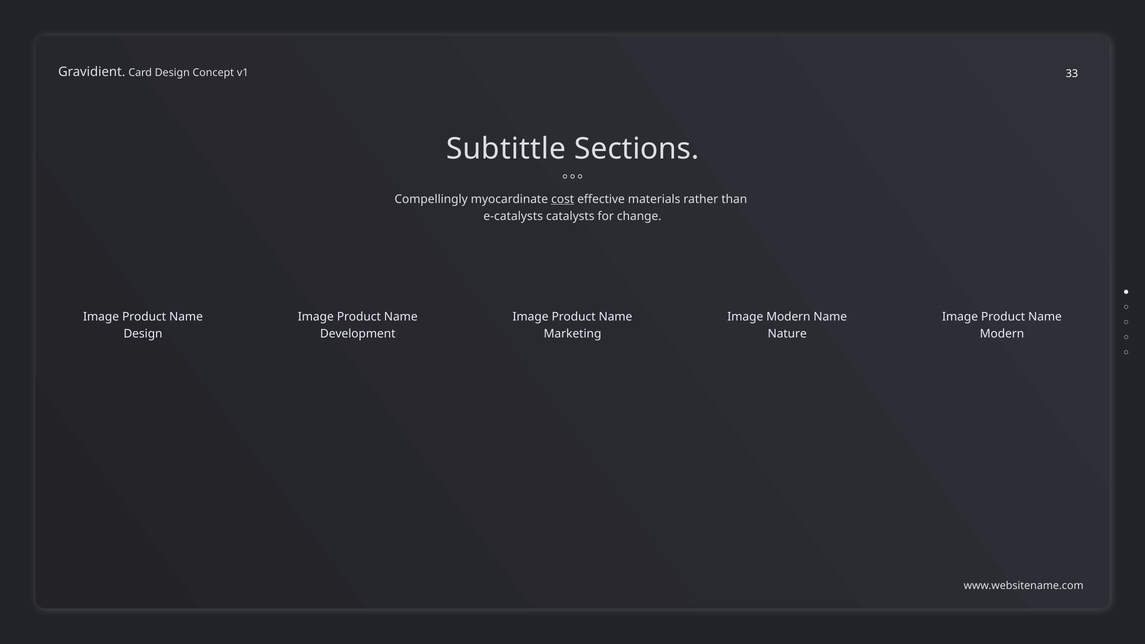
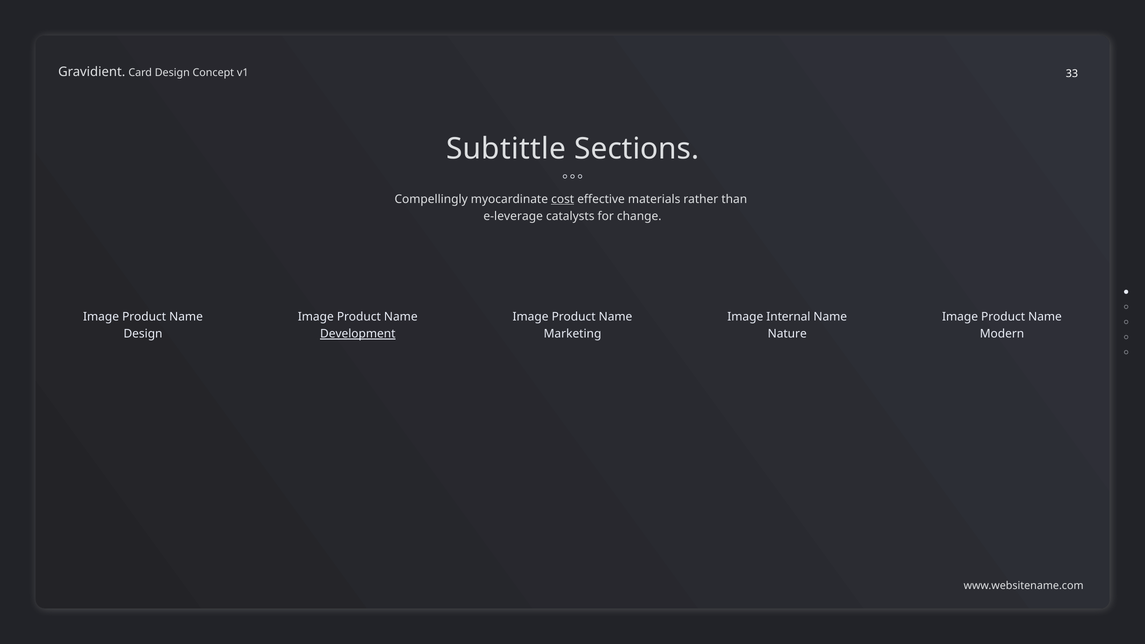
e-catalysts: e-catalysts -> e-leverage
Image Modern: Modern -> Internal
Development underline: none -> present
